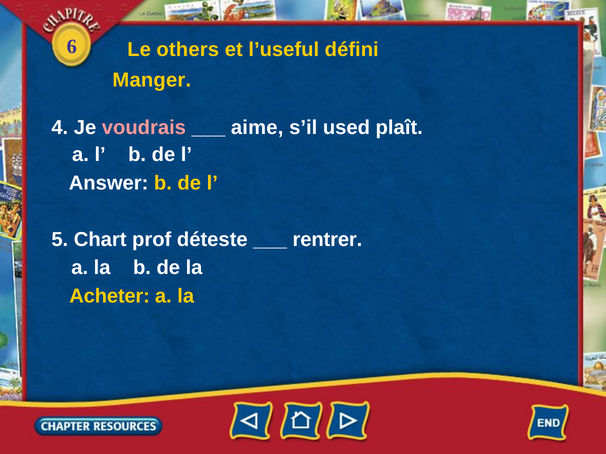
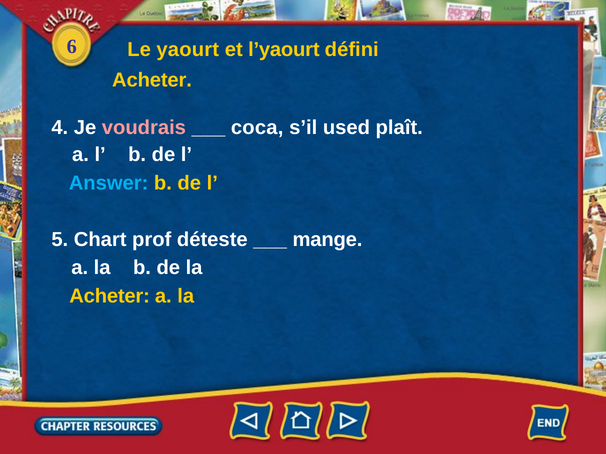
others: others -> yaourt
l’useful: l’useful -> l’yaourt
Manger at (152, 80): Manger -> Acheter
aime: aime -> coca
Answer colour: white -> light blue
rentrer: rentrer -> mange
